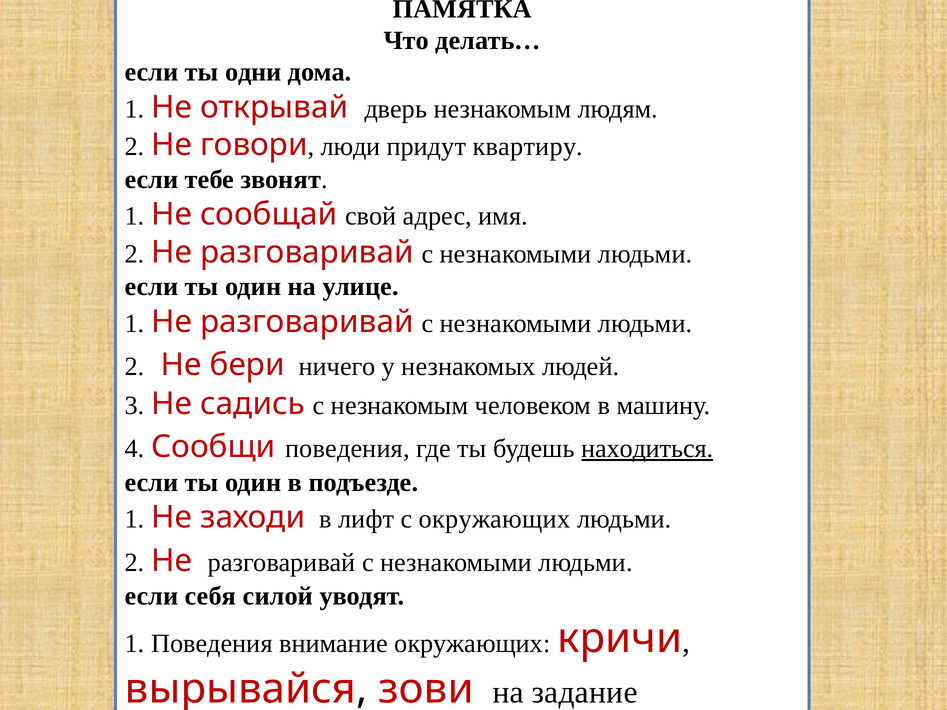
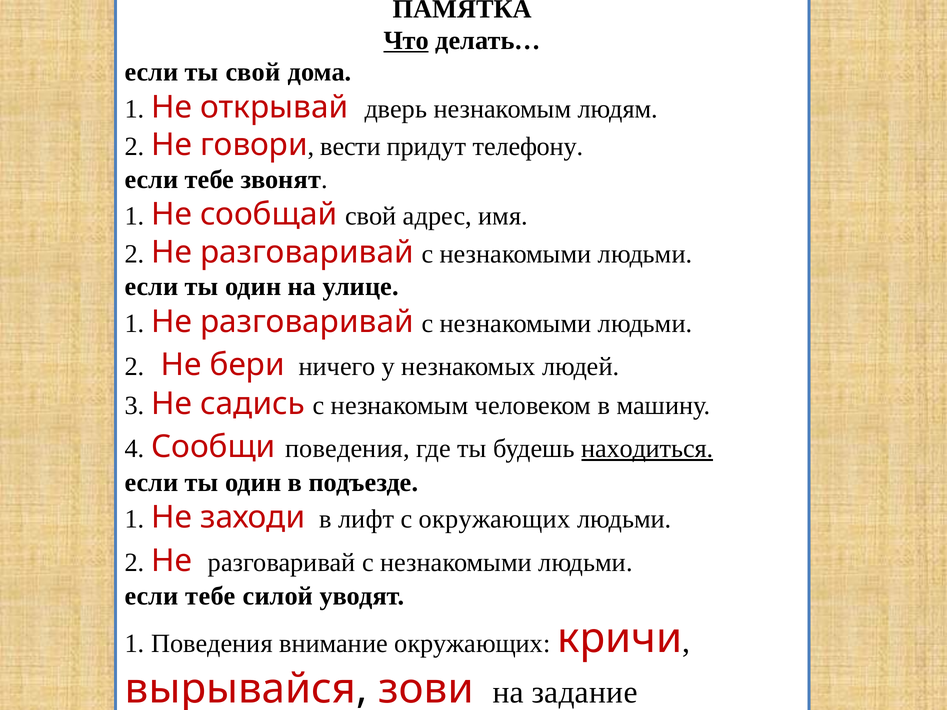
Что underline: none -> present
ты одни: одни -> свой
люди: люди -> вести
квартиру: квартиру -> телефону
себя at (211, 596): себя -> тебе
